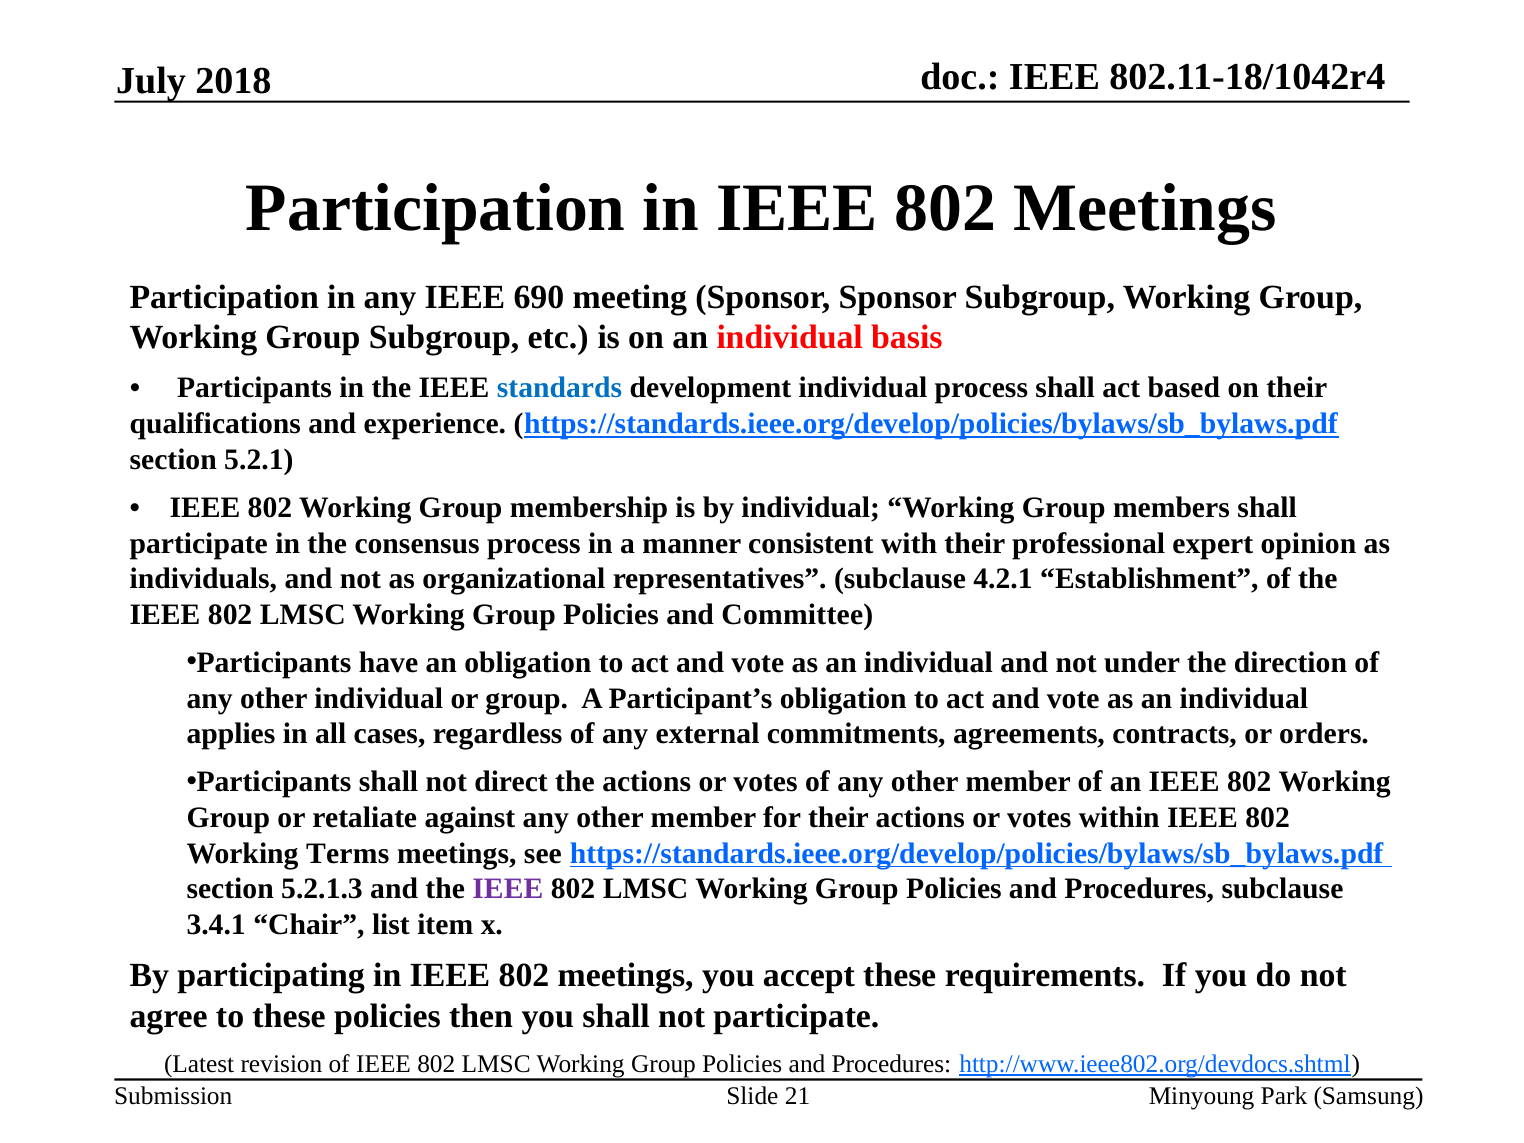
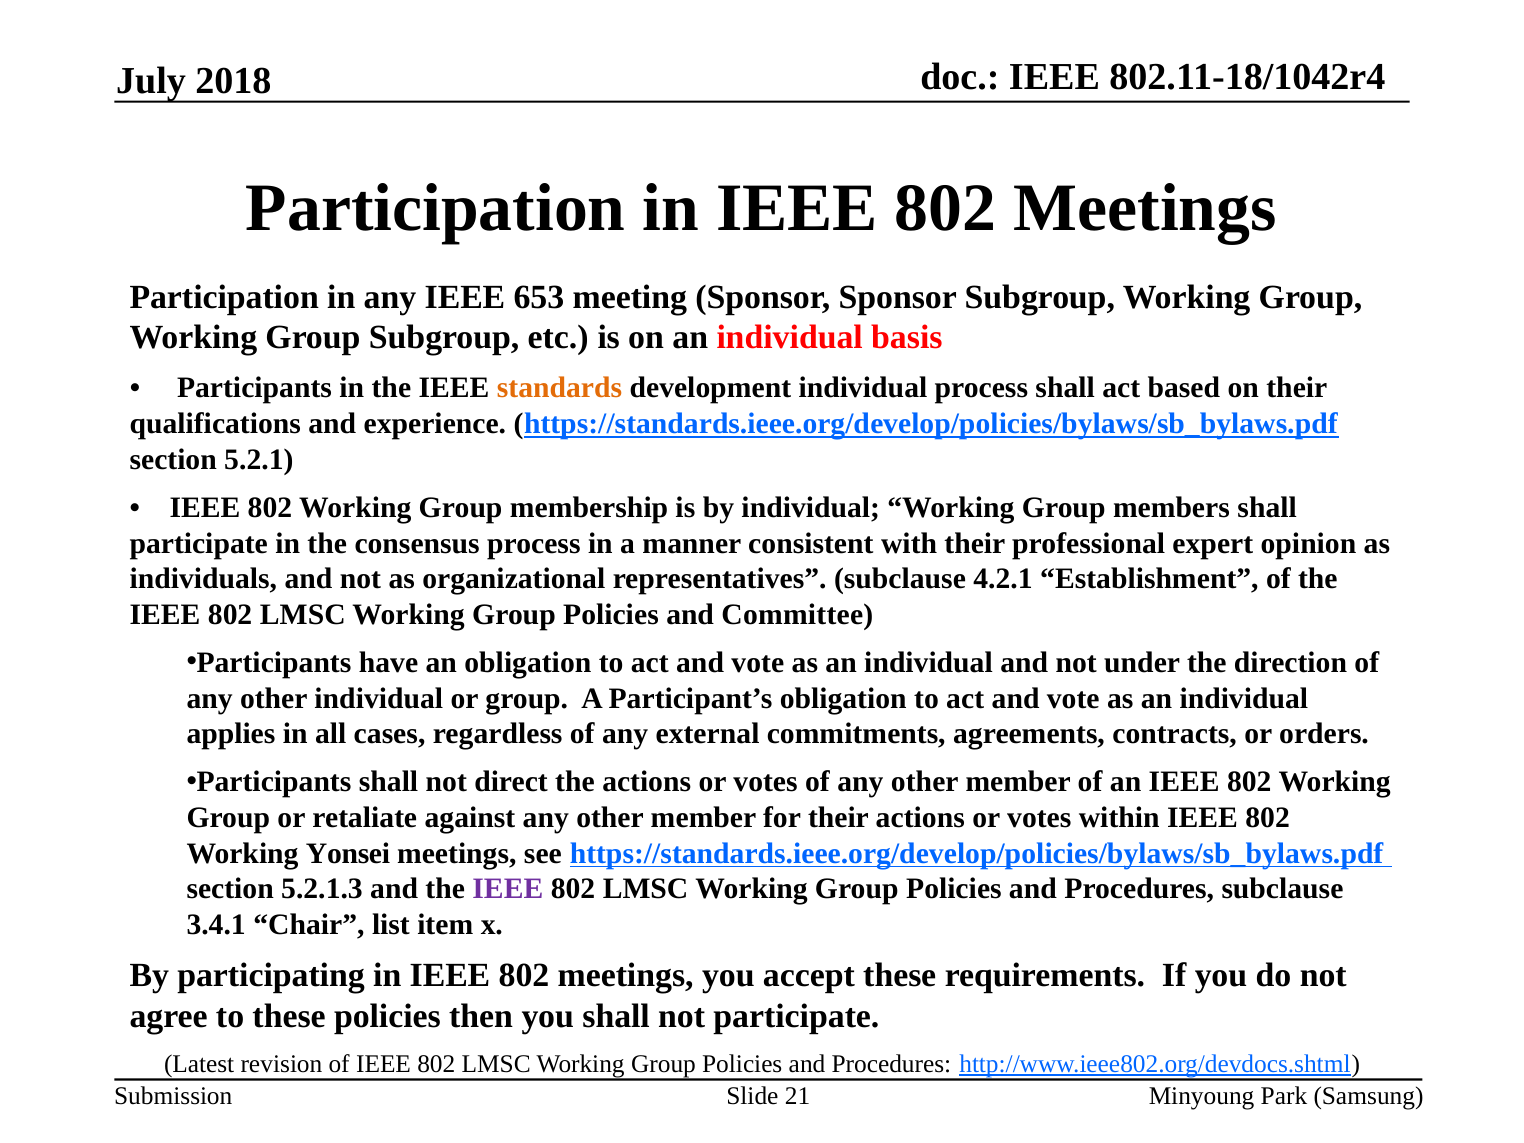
690: 690 -> 653
standards colour: blue -> orange
Terms: Terms -> Yonsei
